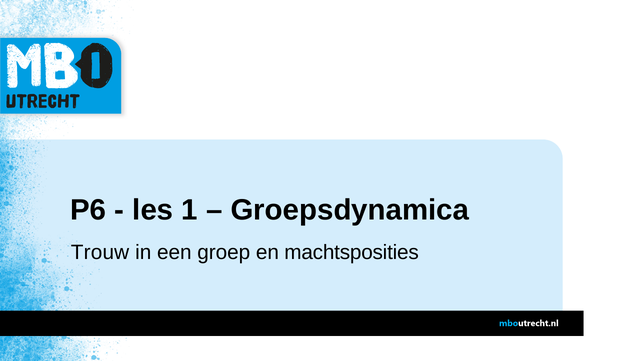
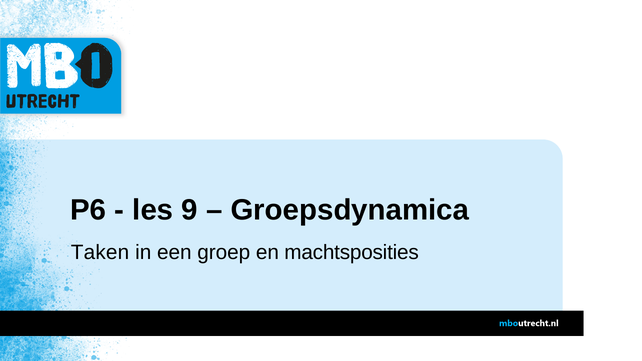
1: 1 -> 9
Trouw: Trouw -> Taken
